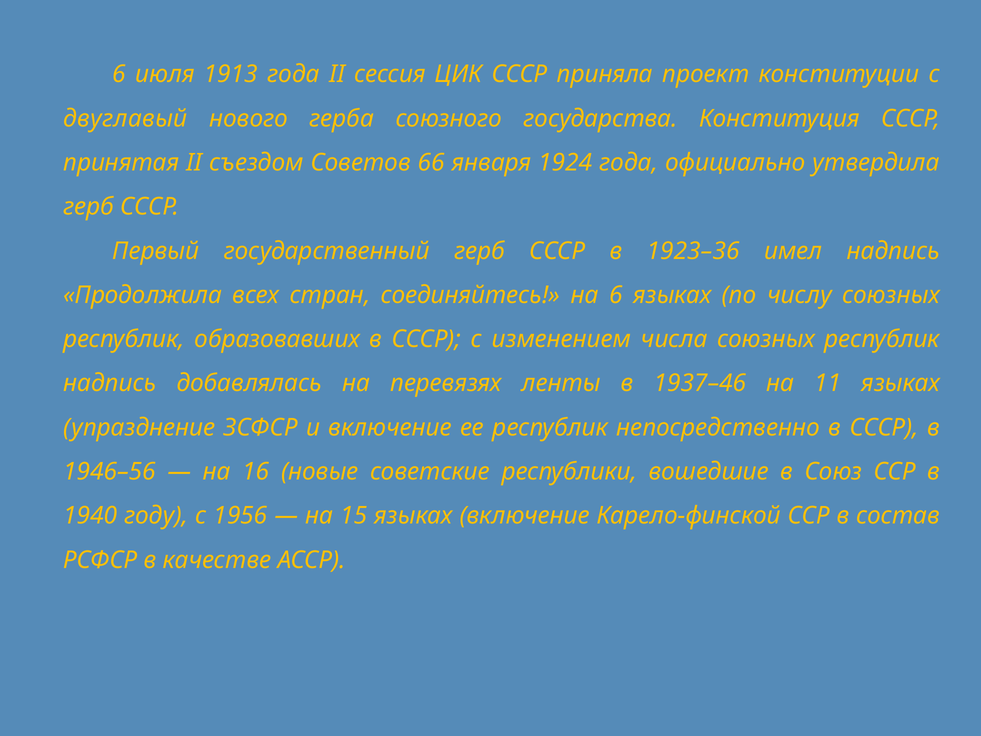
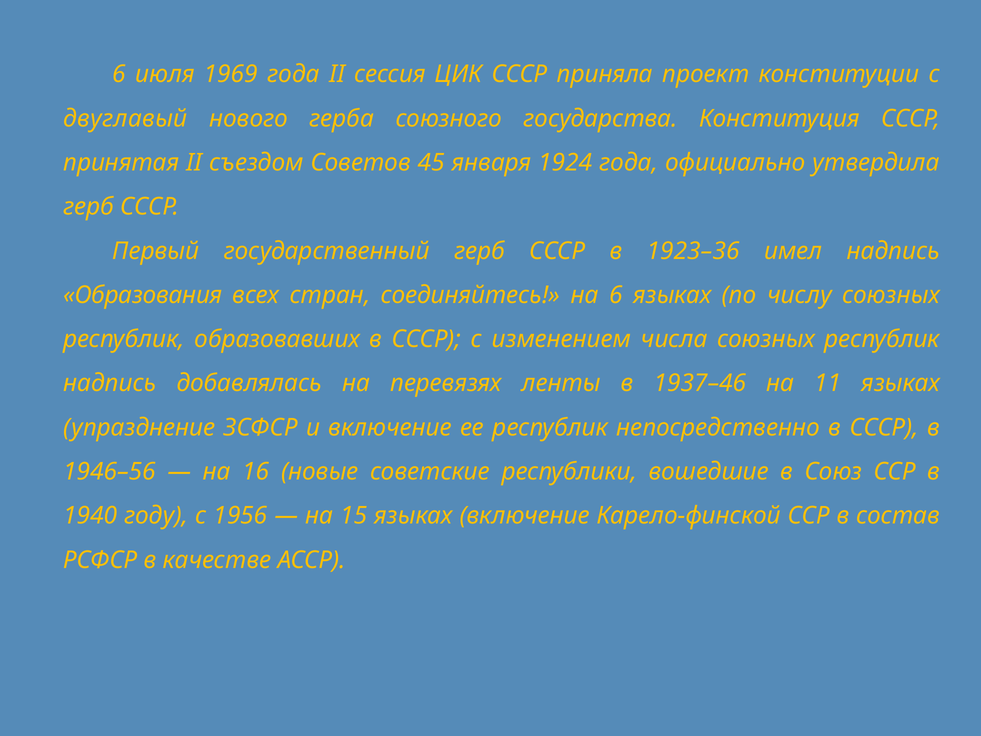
1913: 1913 -> 1969
66: 66 -> 45
Продолжила: Продолжила -> Образования
